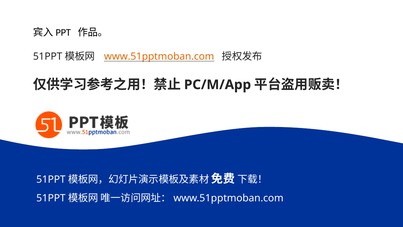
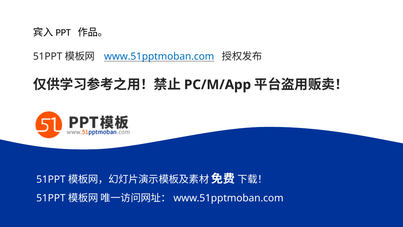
www.51pptmoban.com colour: orange -> blue
